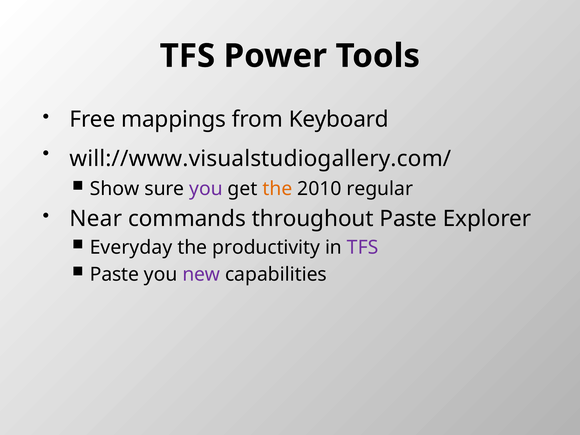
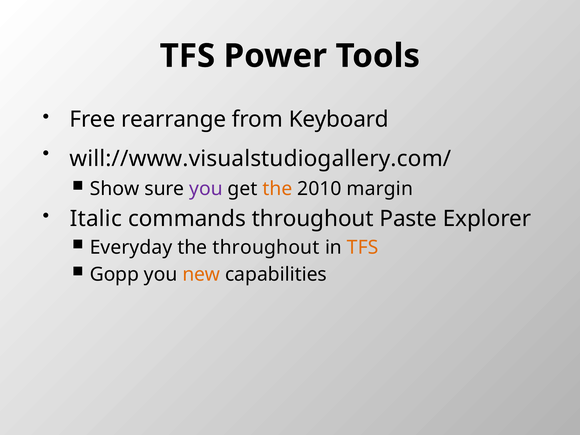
mappings: mappings -> rearrange
regular: regular -> margin
Near: Near -> Italic
the productivity: productivity -> throughout
TFS at (363, 248) colour: purple -> orange
Paste at (114, 275): Paste -> Gopp
new colour: purple -> orange
